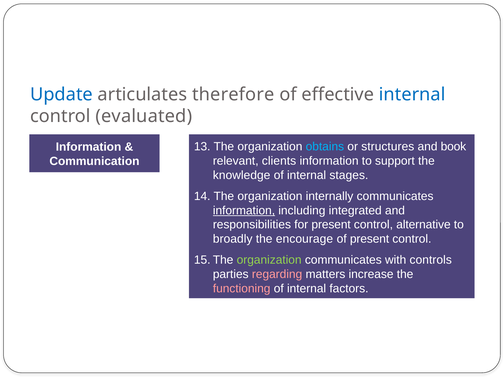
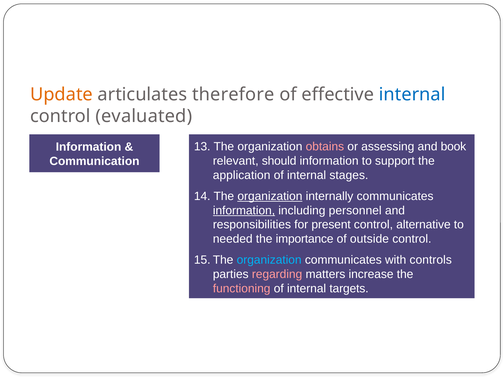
Update colour: blue -> orange
obtains colour: light blue -> pink
structures: structures -> assessing
clients: clients -> should
knowledge: knowledge -> application
organization at (270, 196) underline: none -> present
integrated: integrated -> personnel
broadly: broadly -> needed
encourage: encourage -> importance
of present: present -> outside
organization at (269, 260) colour: light green -> light blue
factors: factors -> targets
